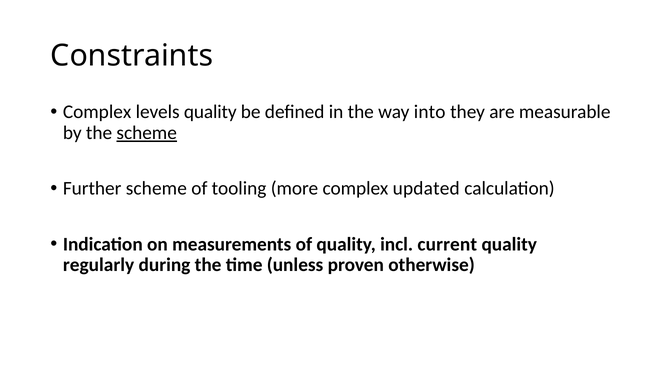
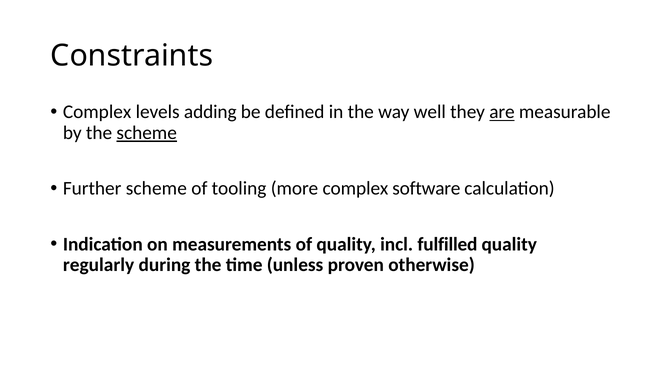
levels quality: quality -> adding
into: into -> well
are underline: none -> present
updated: updated -> software
current: current -> fulfilled
